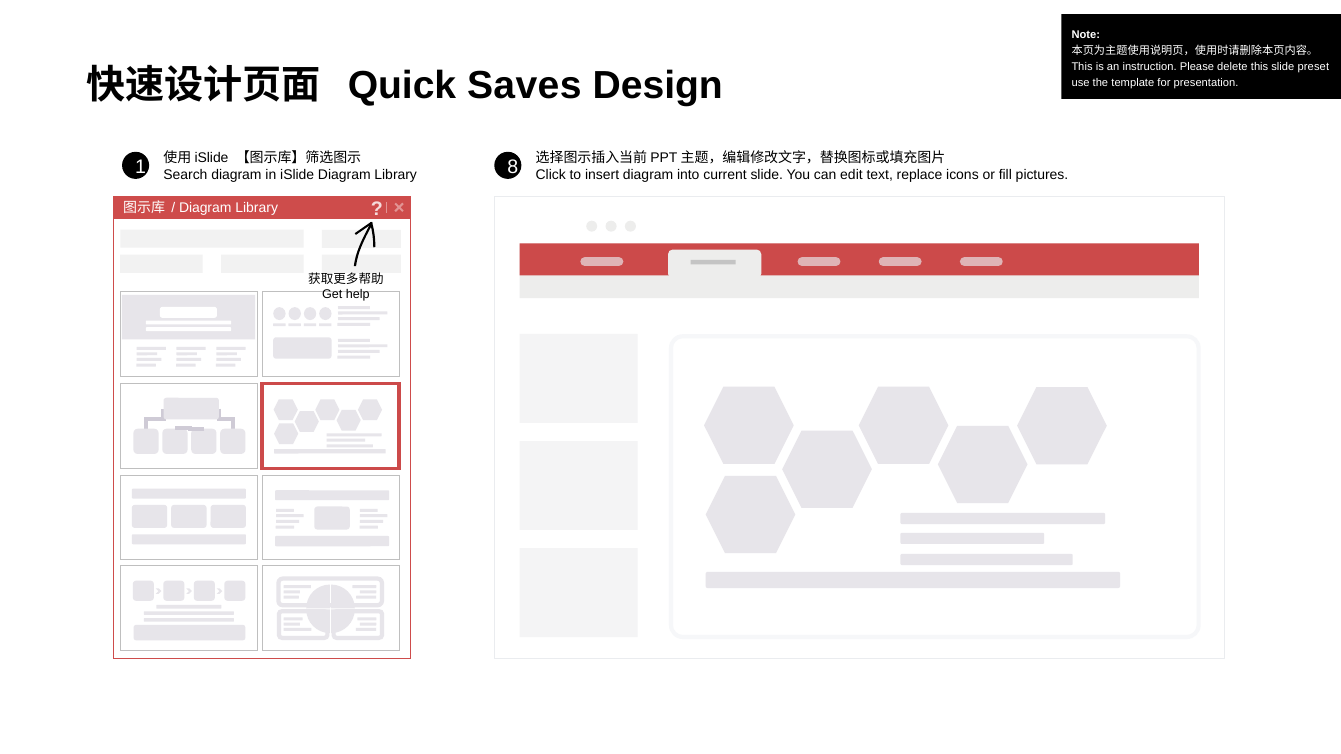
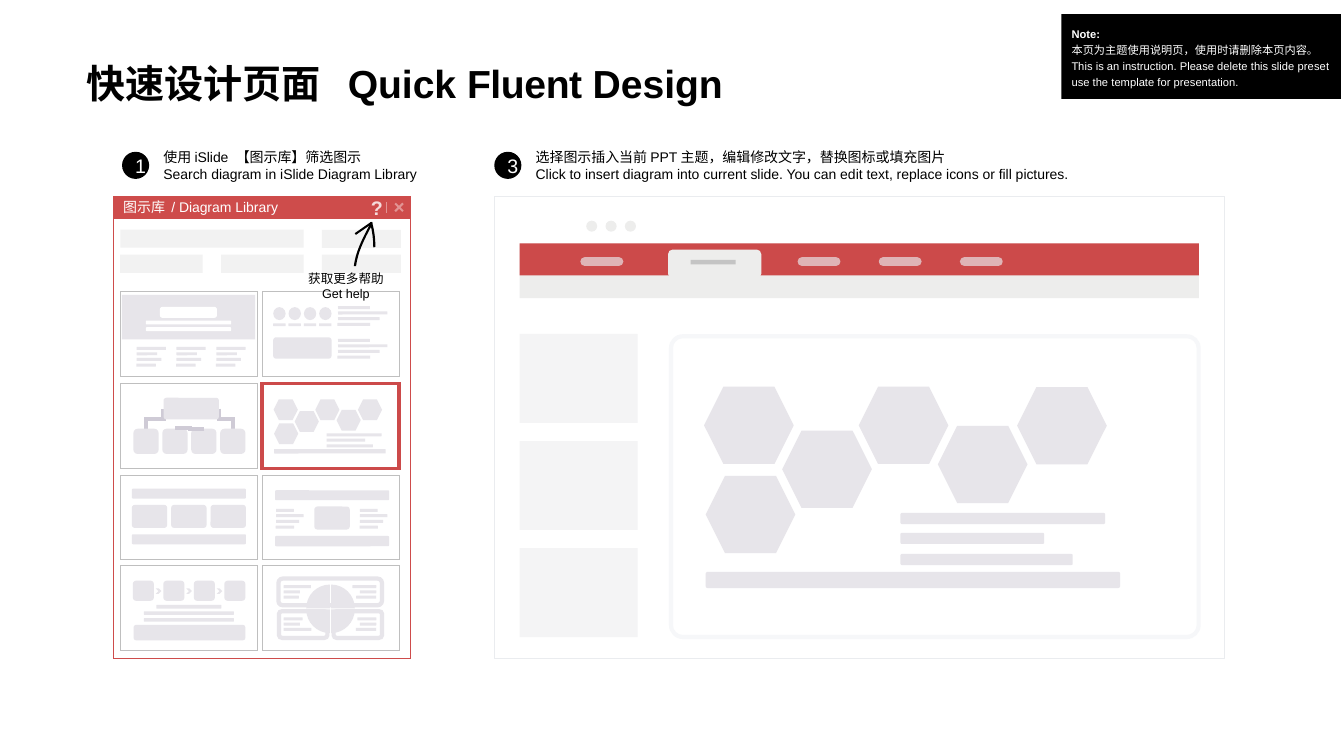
Saves: Saves -> Fluent
8: 8 -> 3
